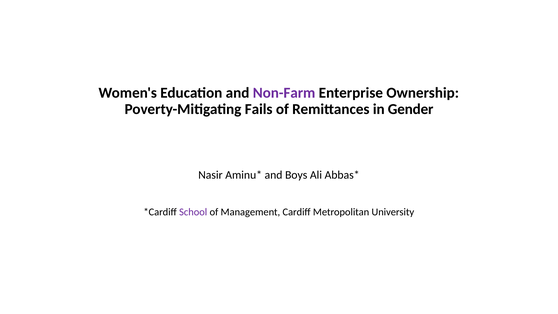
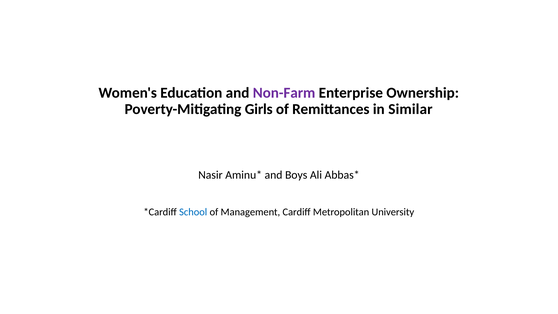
Fails: Fails -> Girls
Gender: Gender -> Similar
School colour: purple -> blue
